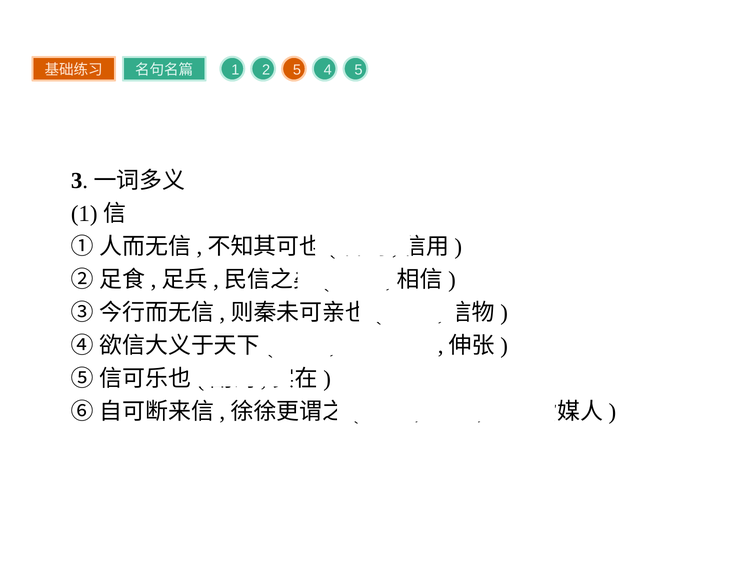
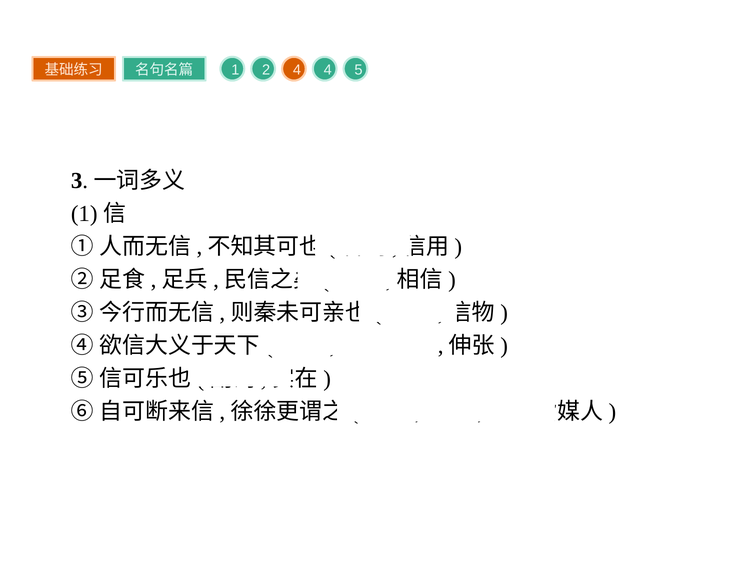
2 5: 5 -> 4
